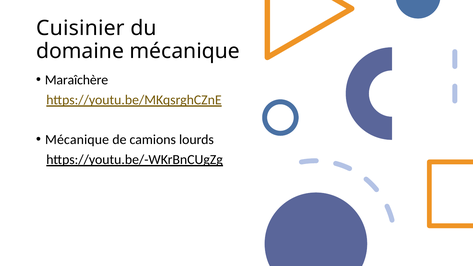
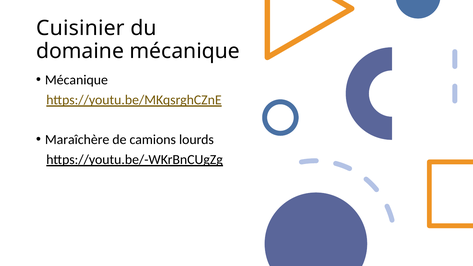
Maraîchère at (77, 80): Maraîchère -> Mécanique
Mécanique at (77, 140): Mécanique -> Maraîchère
